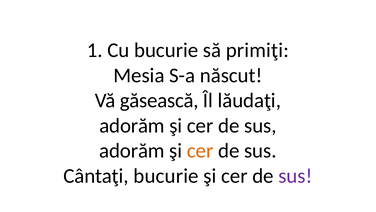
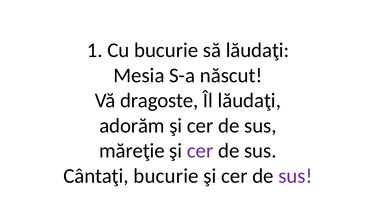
să primiţi: primiţi -> lăudaţi
găsească: găsească -> dragoste
adorăm at (132, 150): adorăm -> măreţie
cer at (200, 150) colour: orange -> purple
